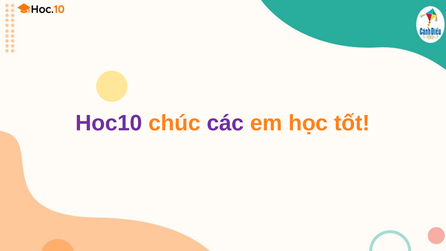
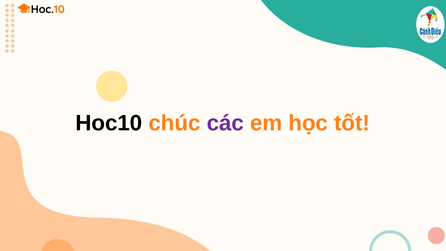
Hoc10 colour: purple -> black
